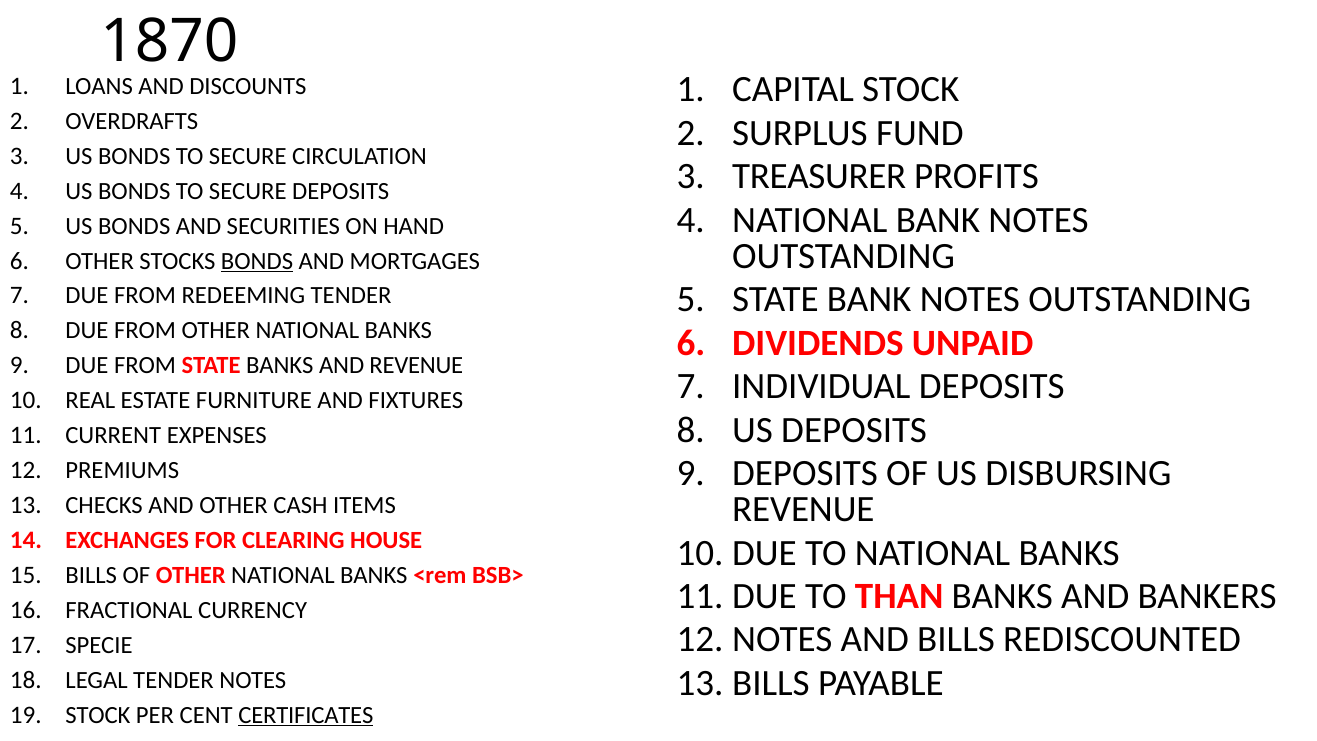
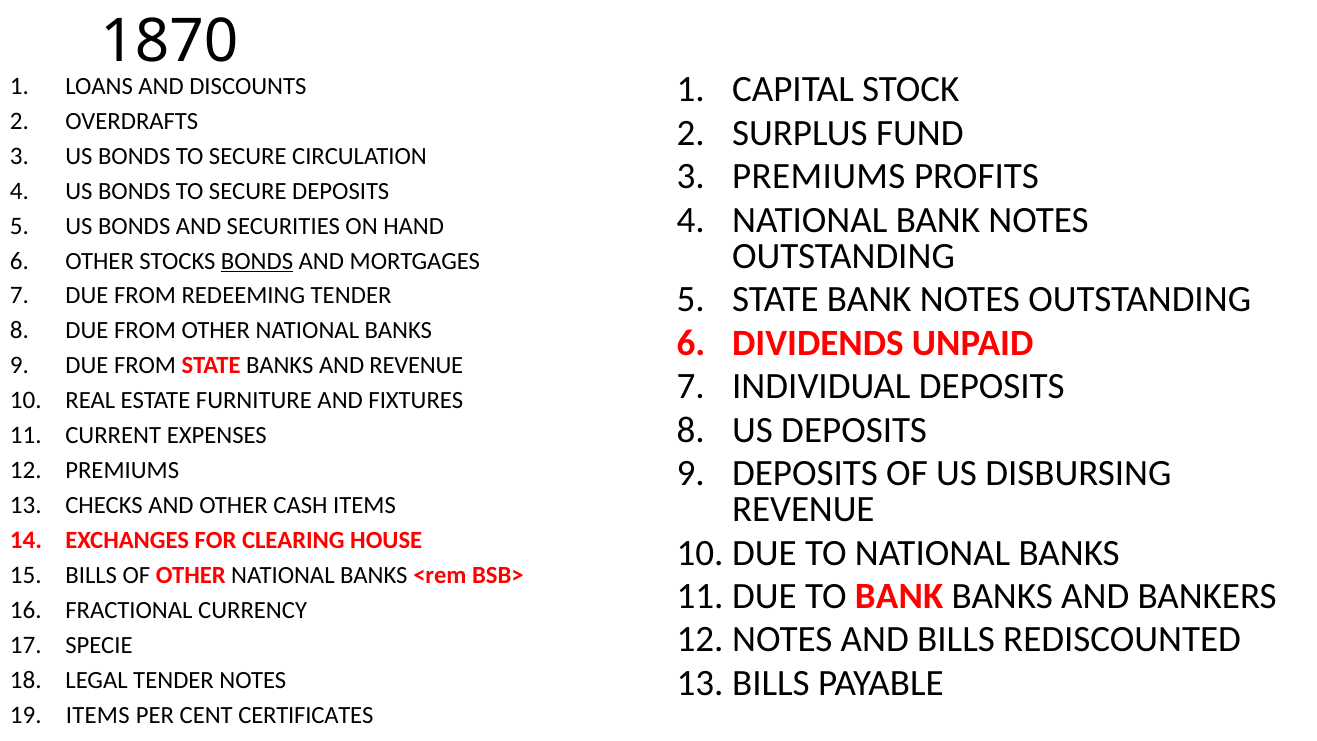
TREASURER at (819, 176): TREASURER -> PREMIUMS
TO THAN: THAN -> BANK
STOCK at (98, 715): STOCK -> ITEMS
CERTIFICATES underline: present -> none
